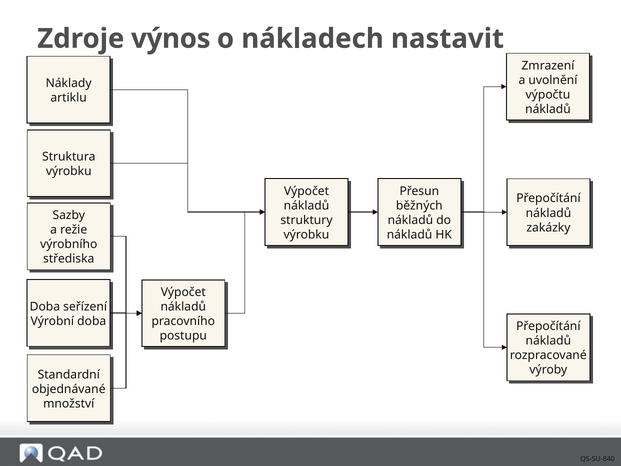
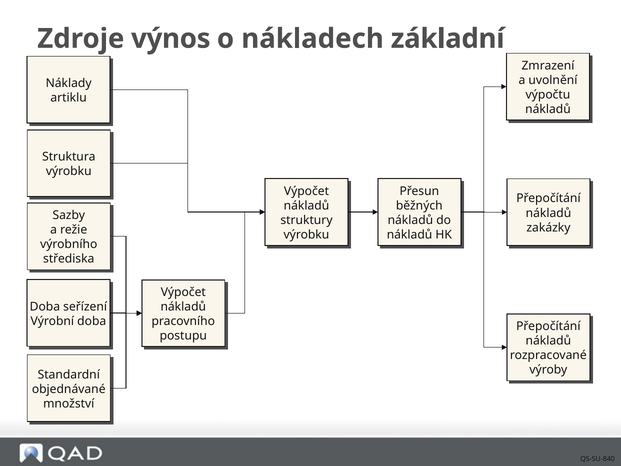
nastavit: nastavit -> základní
